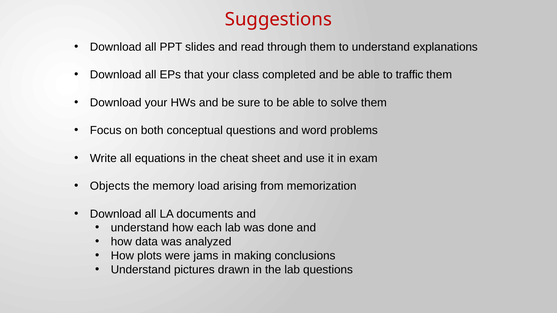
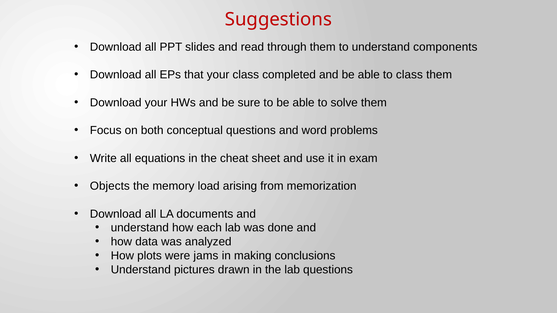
explanations: explanations -> components
to traffic: traffic -> class
